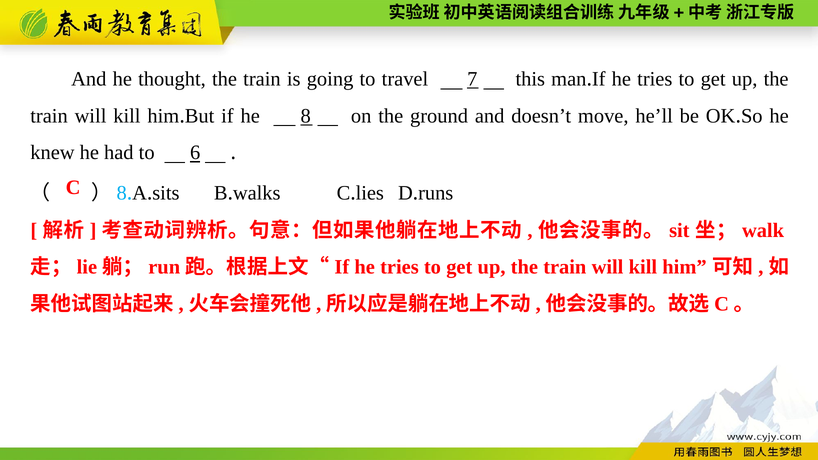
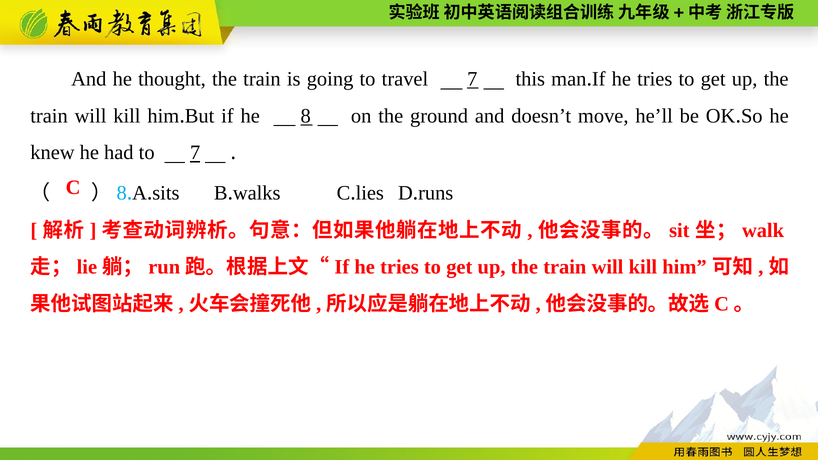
to 6: 6 -> 7
